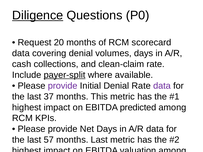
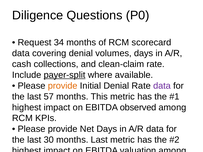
Diligence underline: present -> none
20: 20 -> 34
provide at (63, 86) colour: purple -> orange
37: 37 -> 57
predicted: predicted -> observed
57: 57 -> 30
